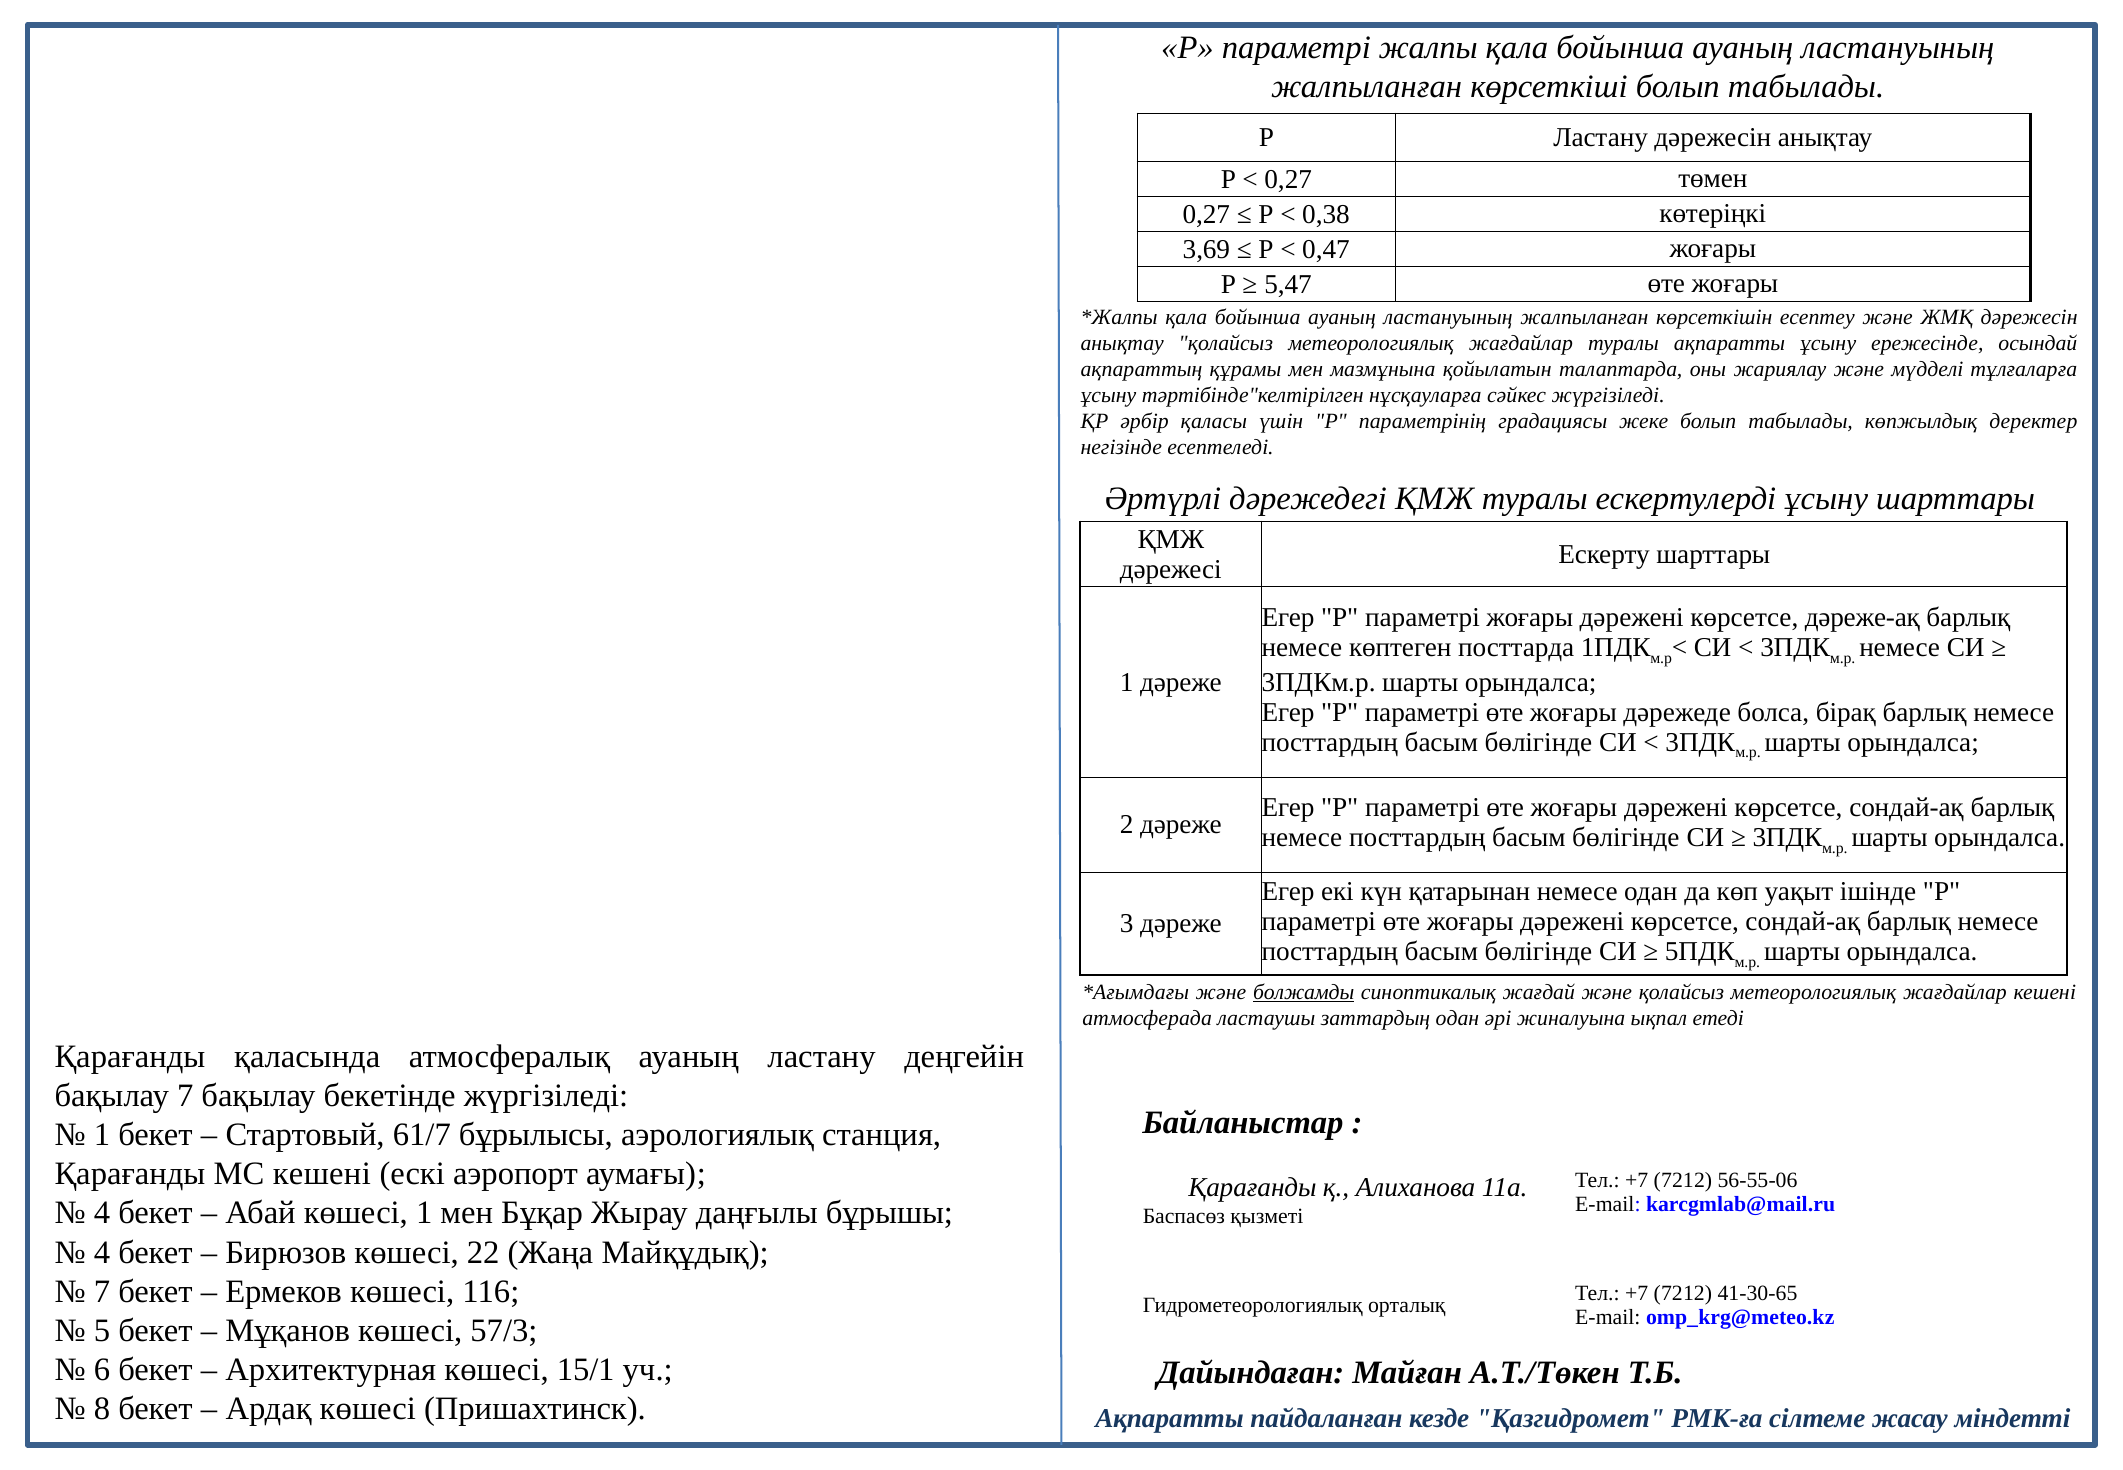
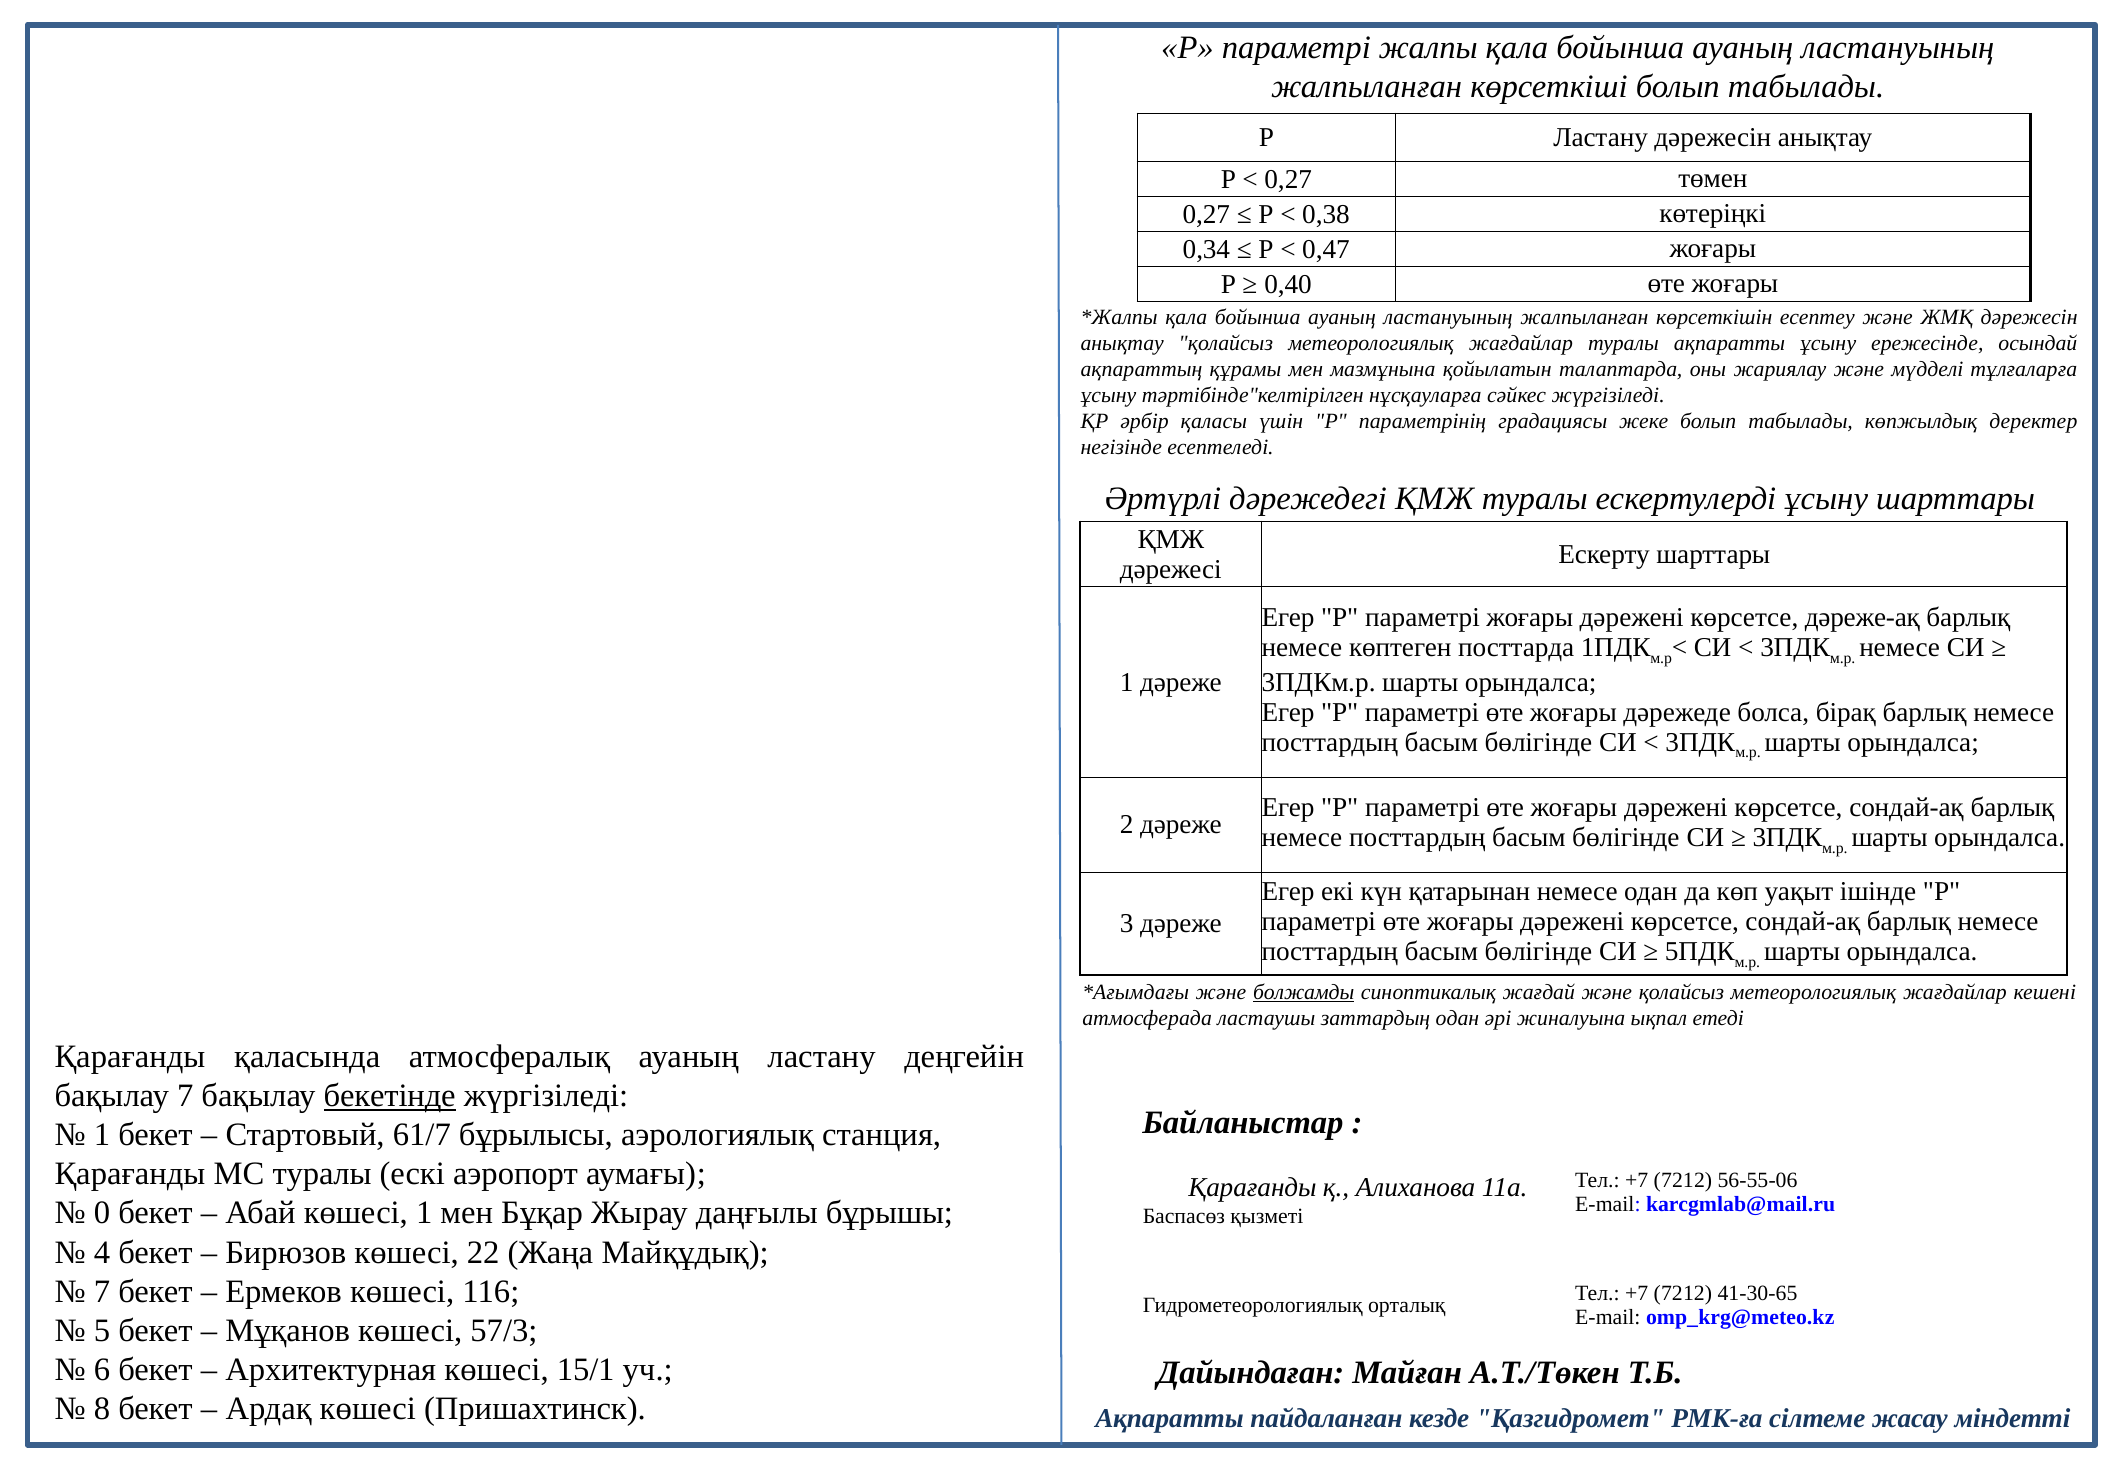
3,69: 3,69 -> 0,34
5,47: 5,47 -> 0,40
бекетінде underline: none -> present
МС кешені: кешені -> туралы
4 at (102, 1213): 4 -> 0
